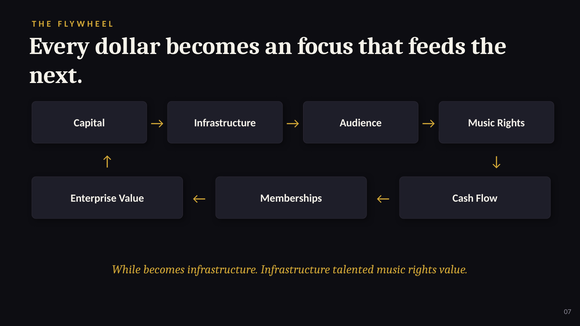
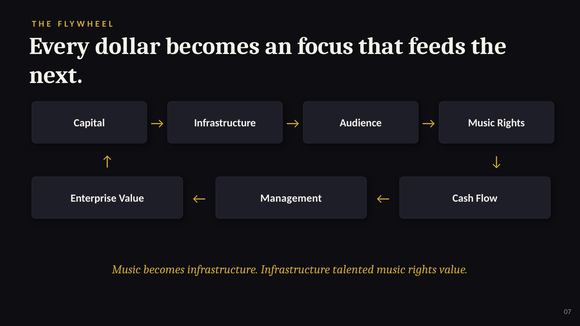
Memberships: Memberships -> Management
While at (126, 270): While -> Music
